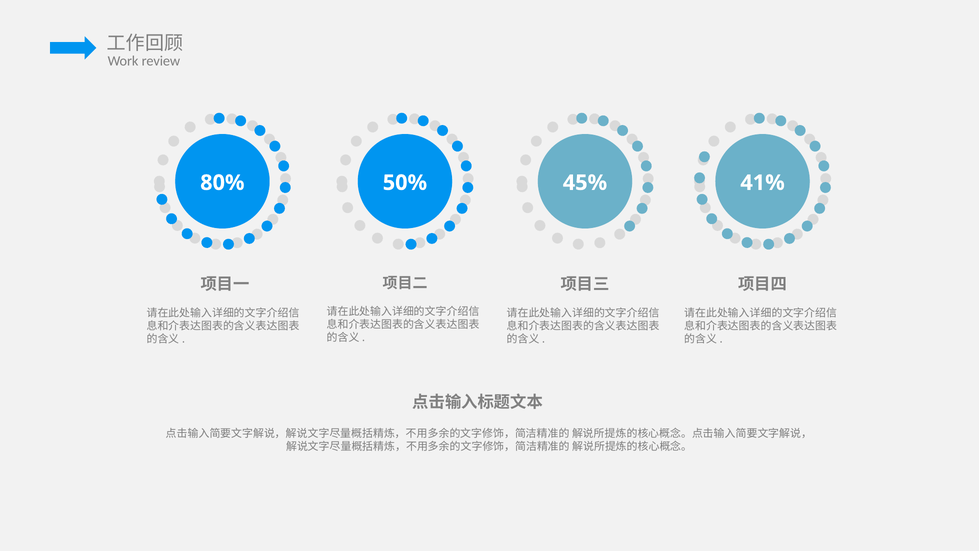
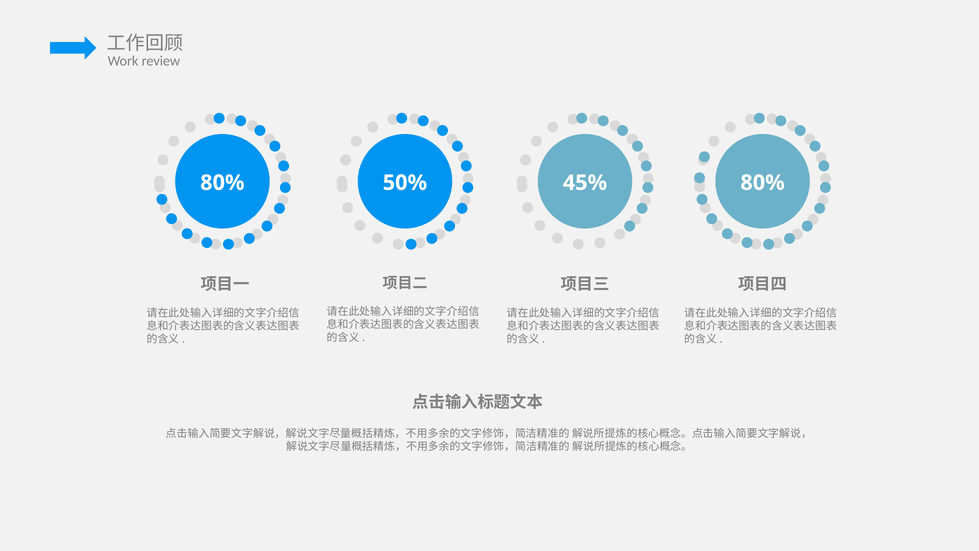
41% at (763, 183): 41% -> 80%
